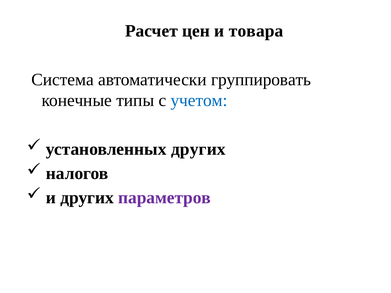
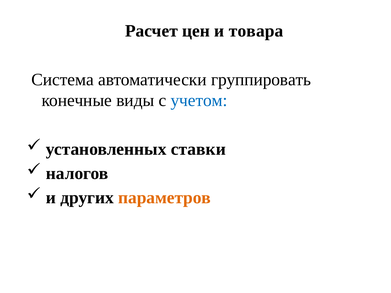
типы: типы -> виды
установленных других: других -> ставки
параметров colour: purple -> orange
